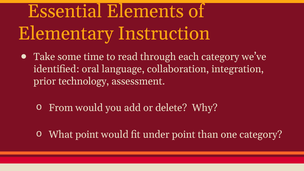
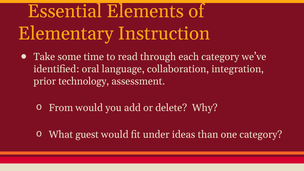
What point: point -> guest
under point: point -> ideas
